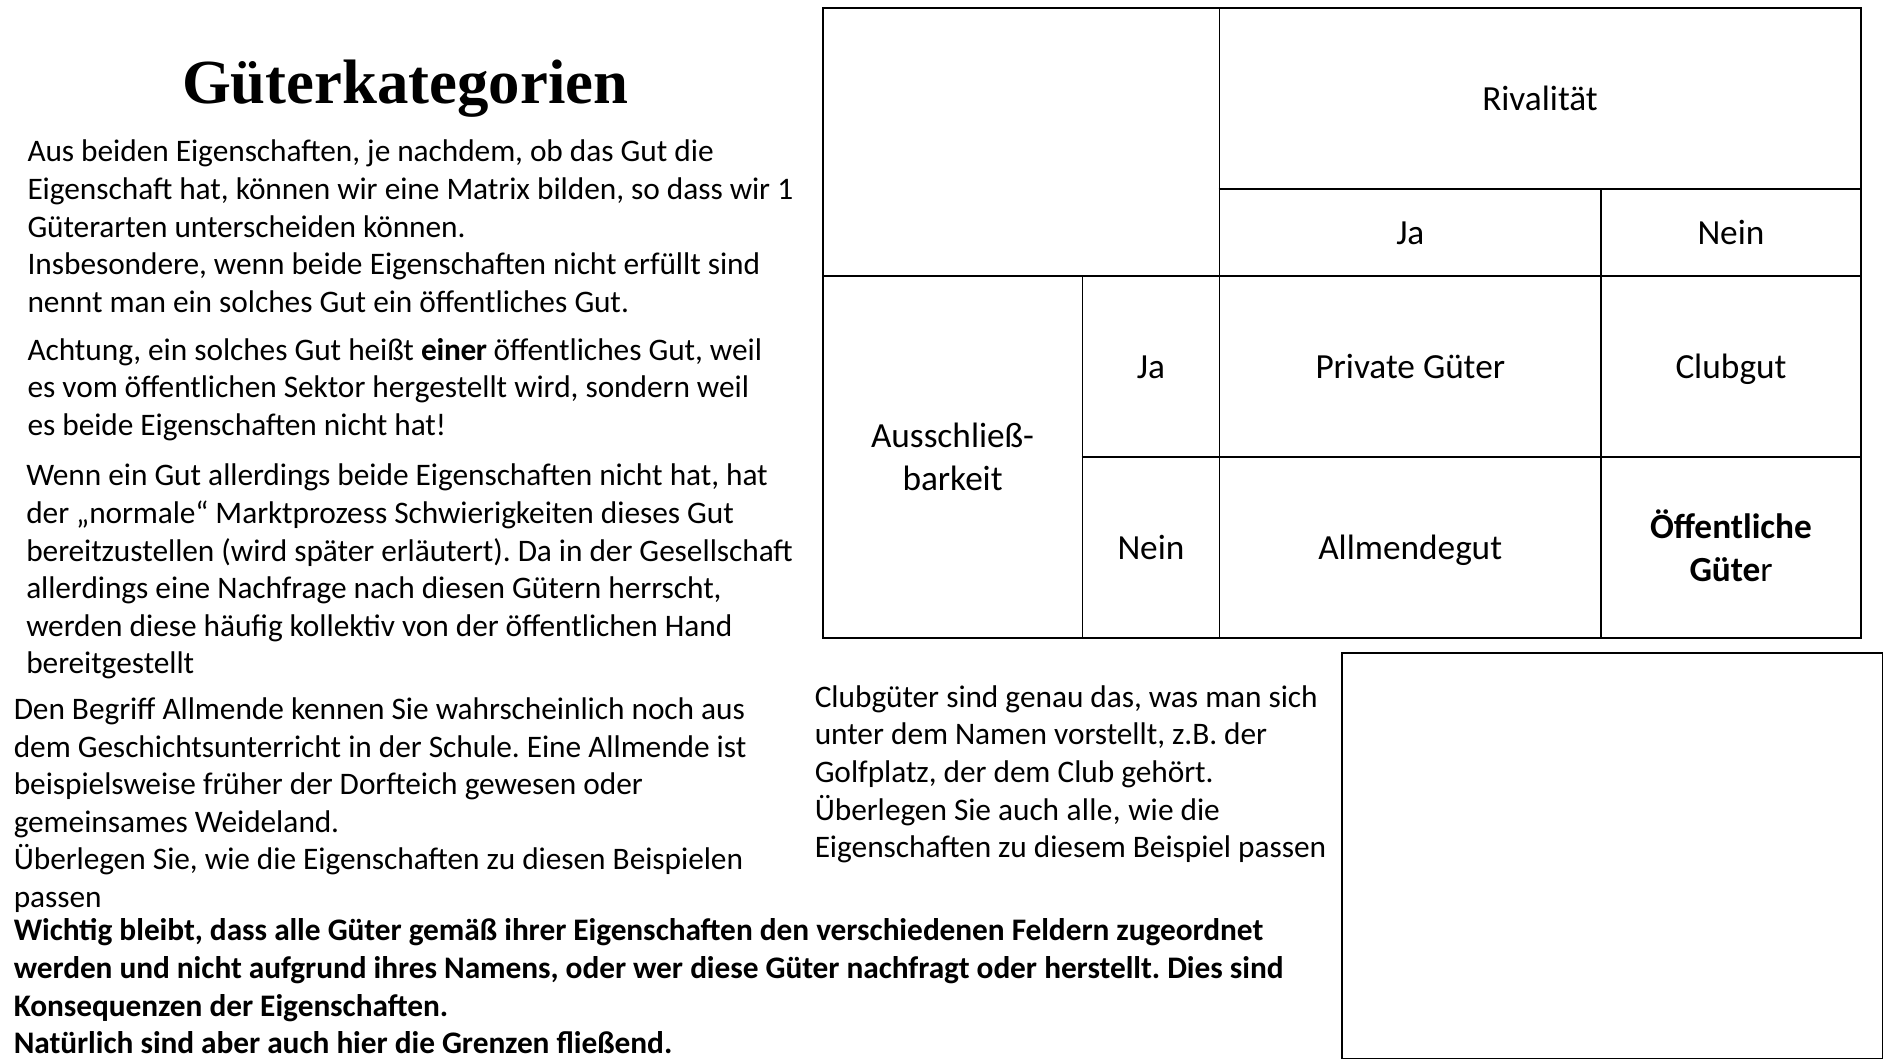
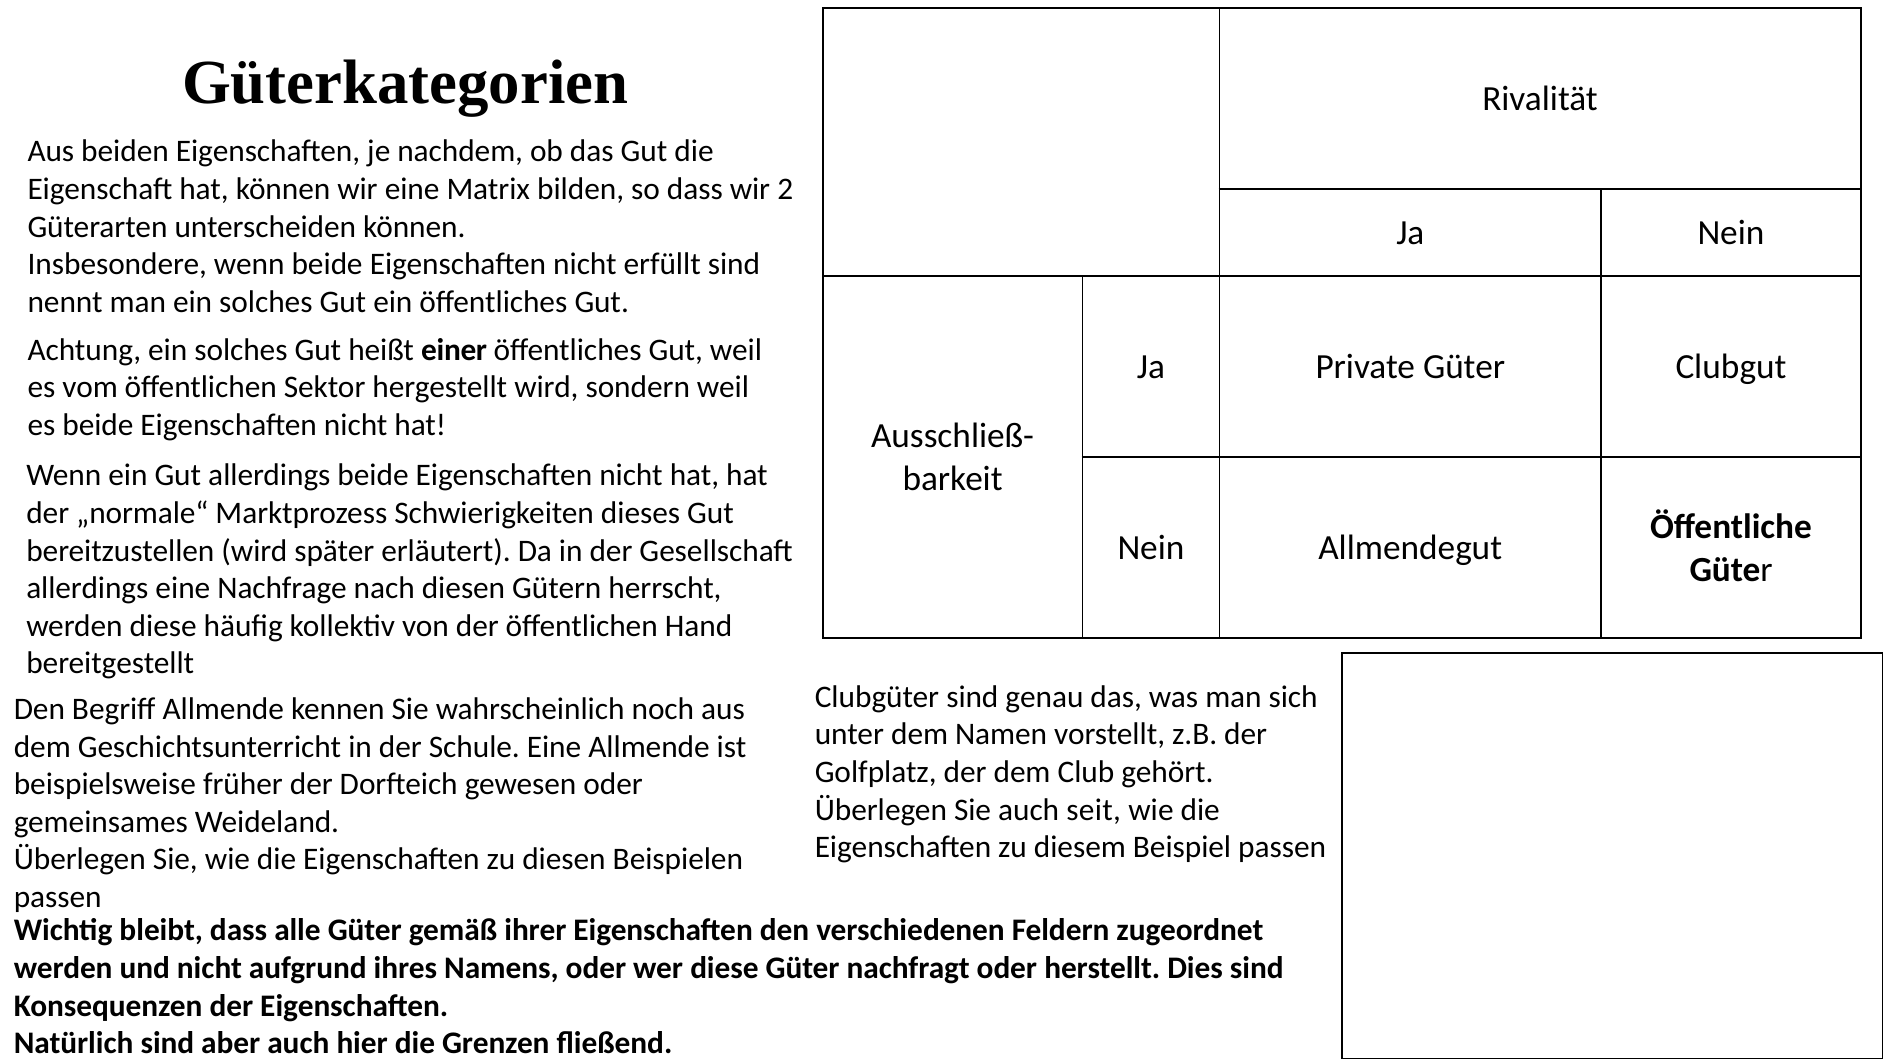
1: 1 -> 2
auch alle: alle -> seit
